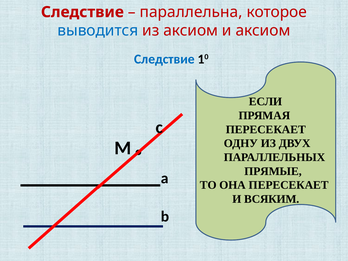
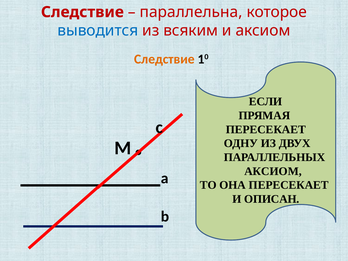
из аксиом: аксиом -> всяким
Следствие at (164, 59) colour: blue -> orange
ПРЯМЫЕ at (273, 171): ПРЯМЫЕ -> АКСИОМ
ВСЯКИМ: ВСЯКИМ -> ОПИСАН
